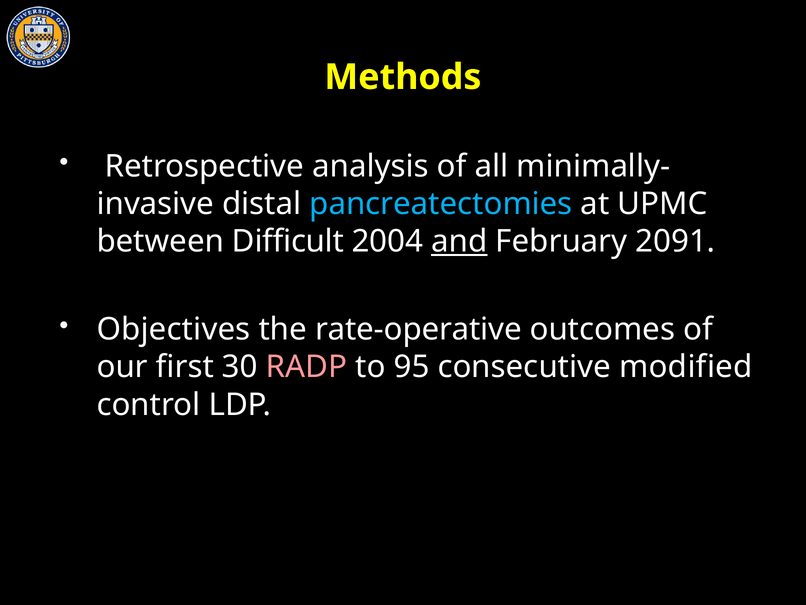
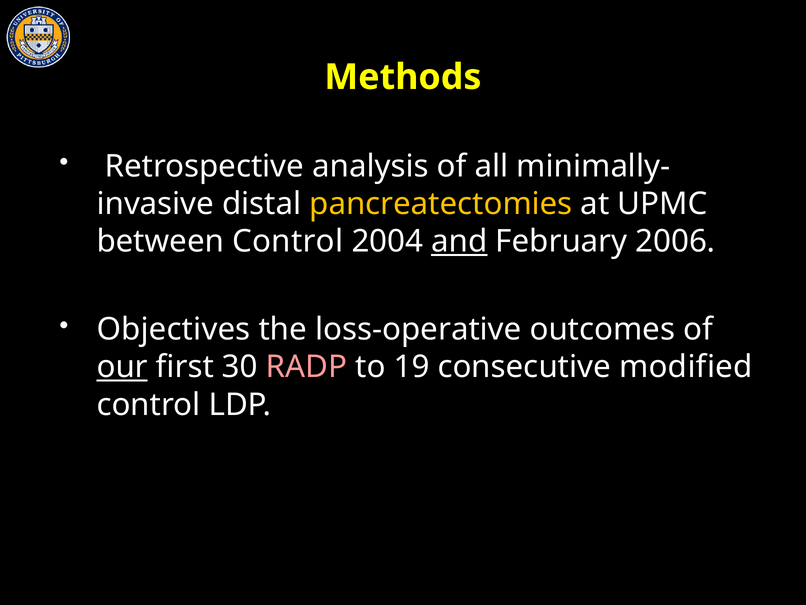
pancreatectomies colour: light blue -> yellow
between Difficult: Difficult -> Control
2091: 2091 -> 2006
rate-operative: rate-operative -> loss-operative
our underline: none -> present
95: 95 -> 19
